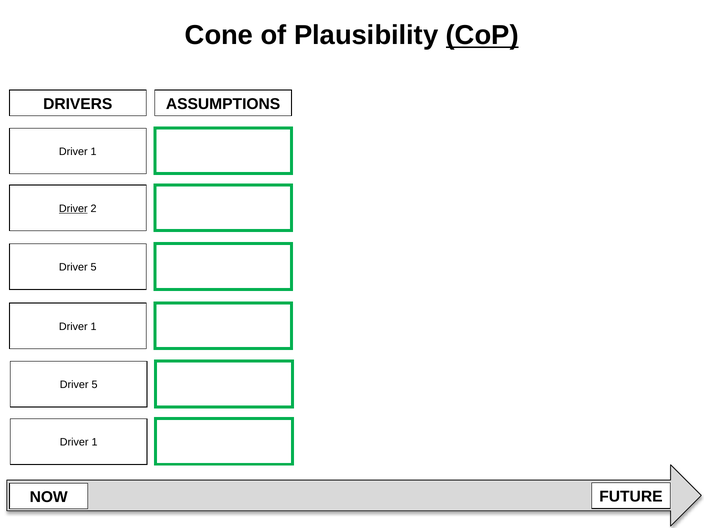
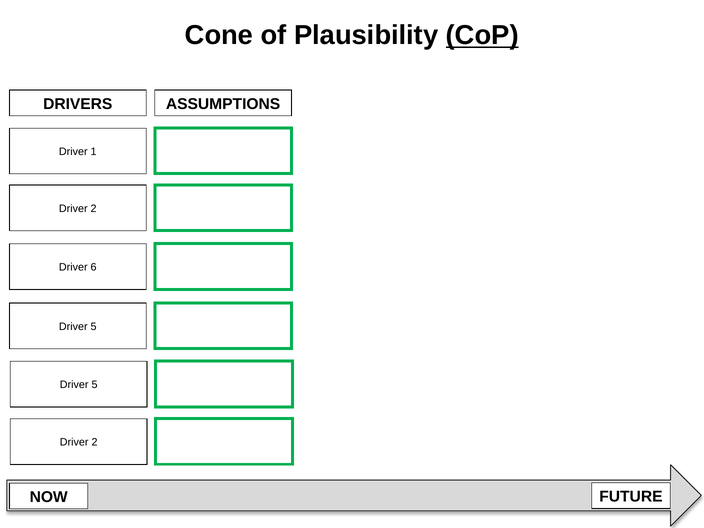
Driver at (73, 209) underline: present -> none
5 at (94, 267): 5 -> 6
1 at (94, 327): 1 -> 5
1 at (94, 442): 1 -> 2
